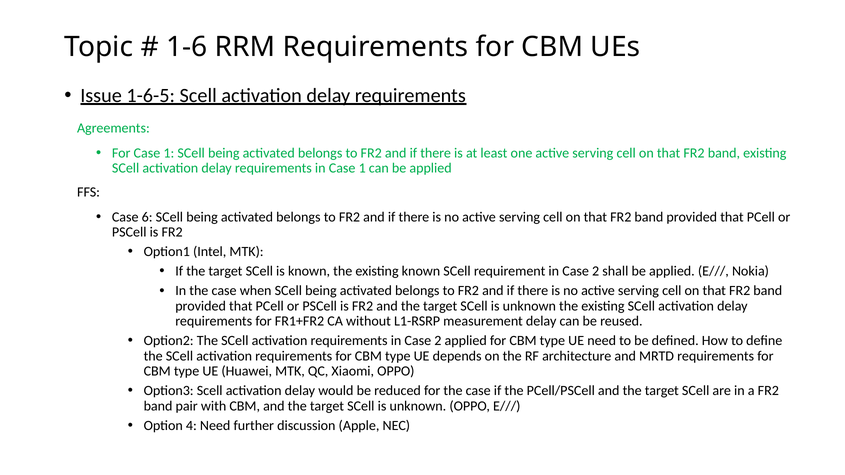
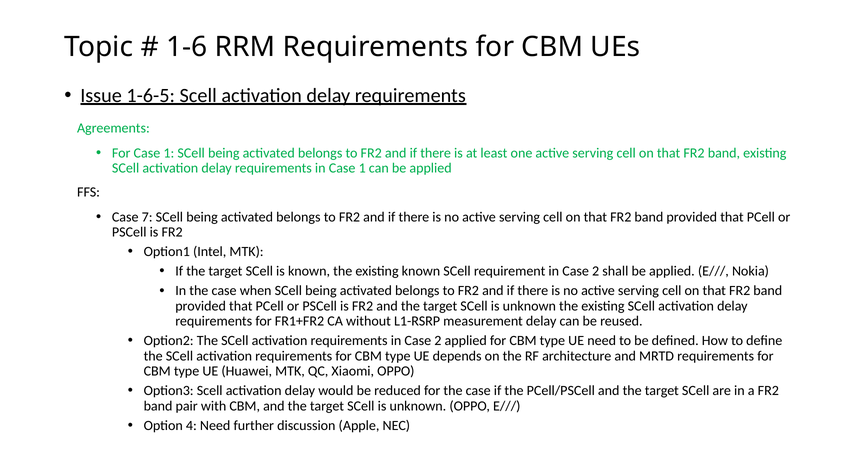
6: 6 -> 7
